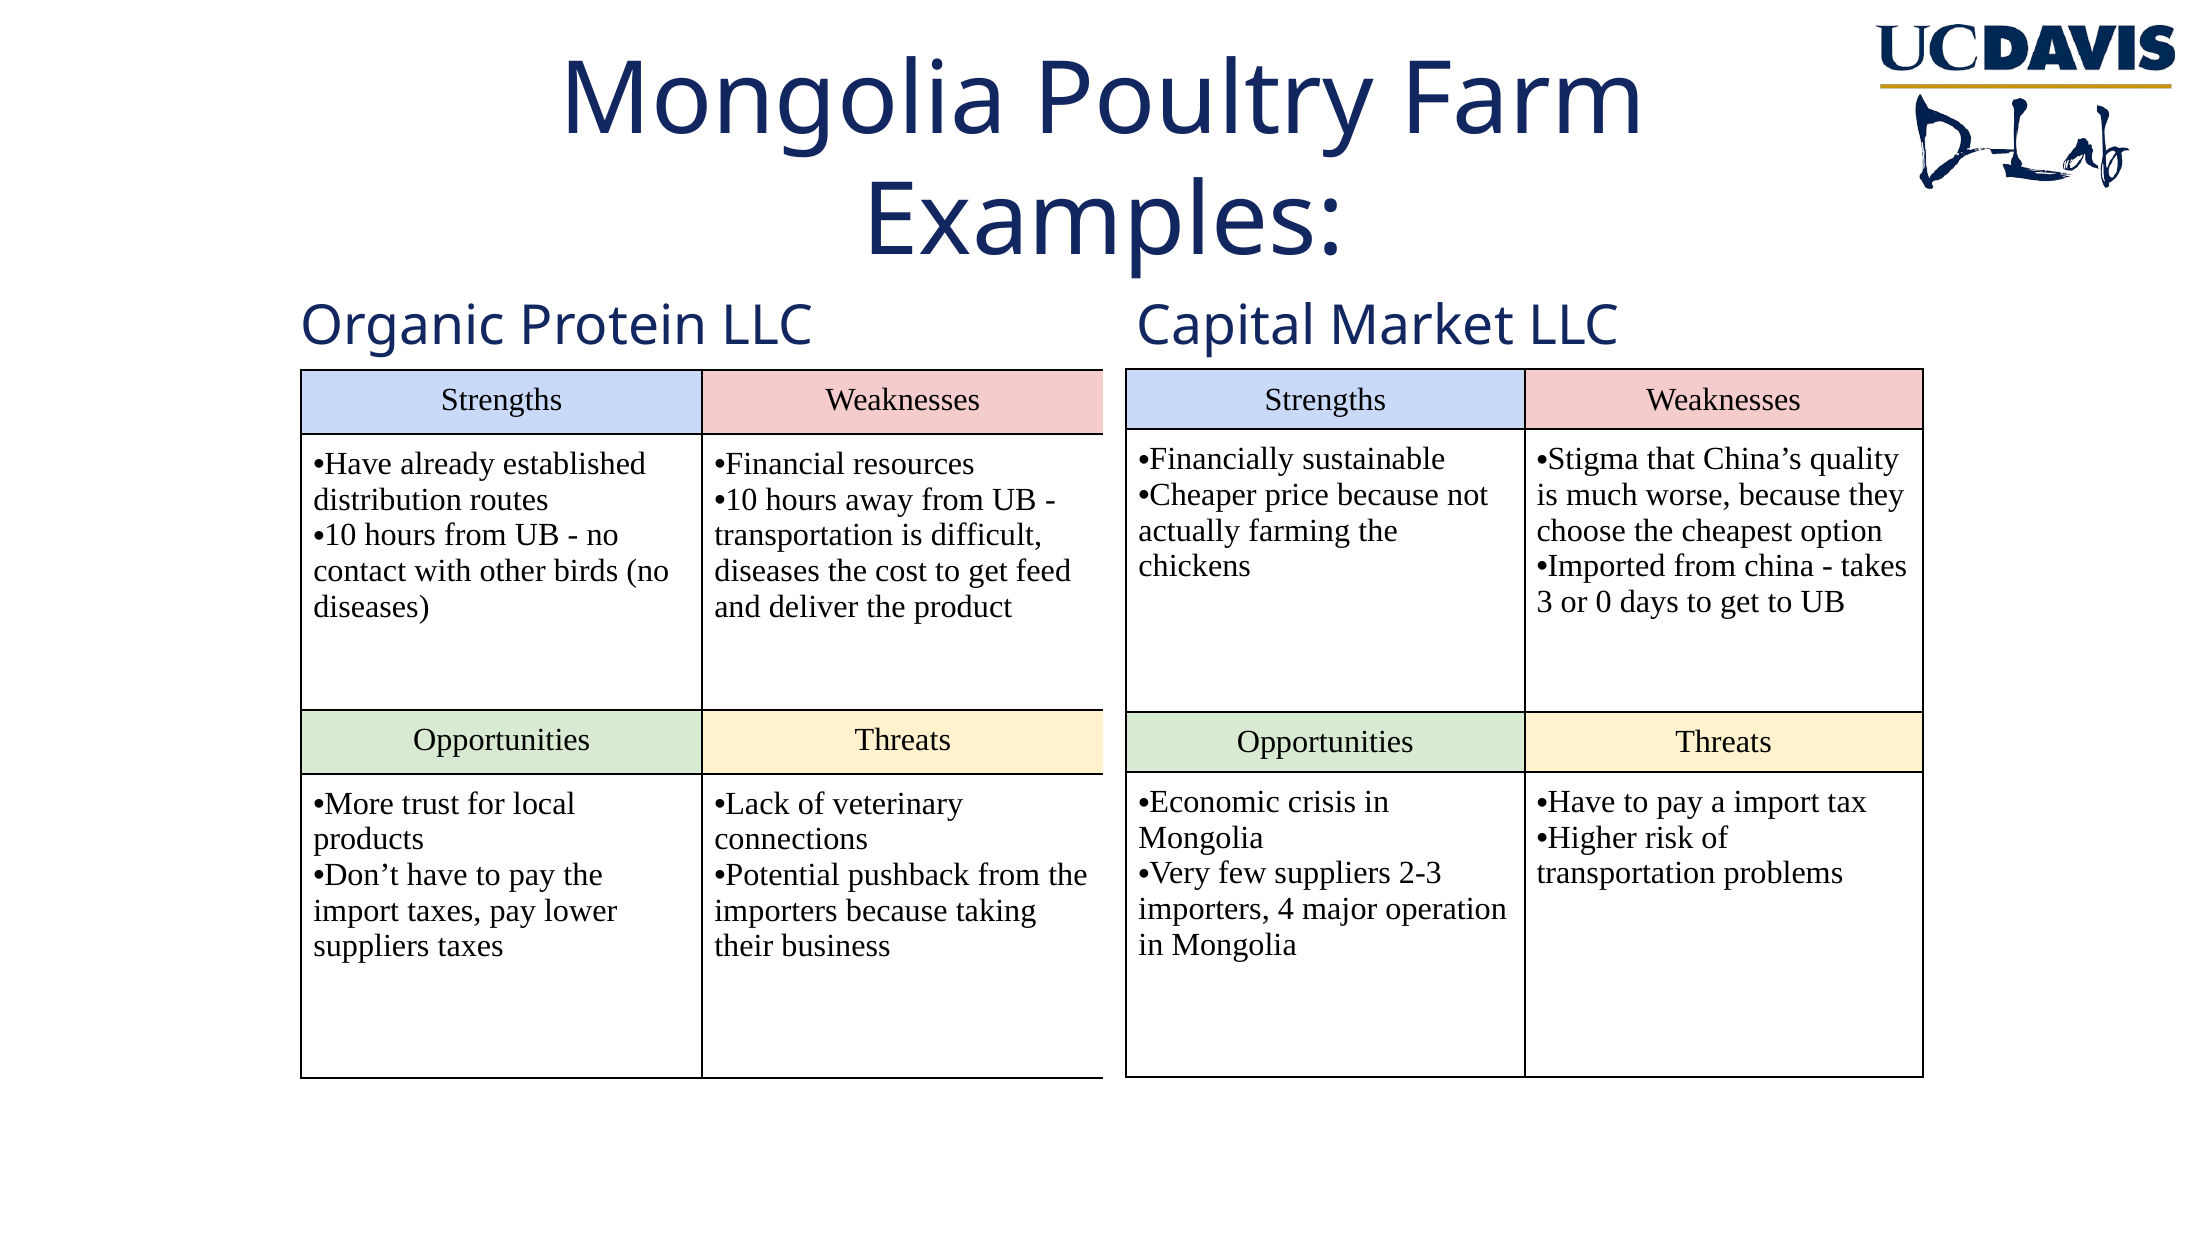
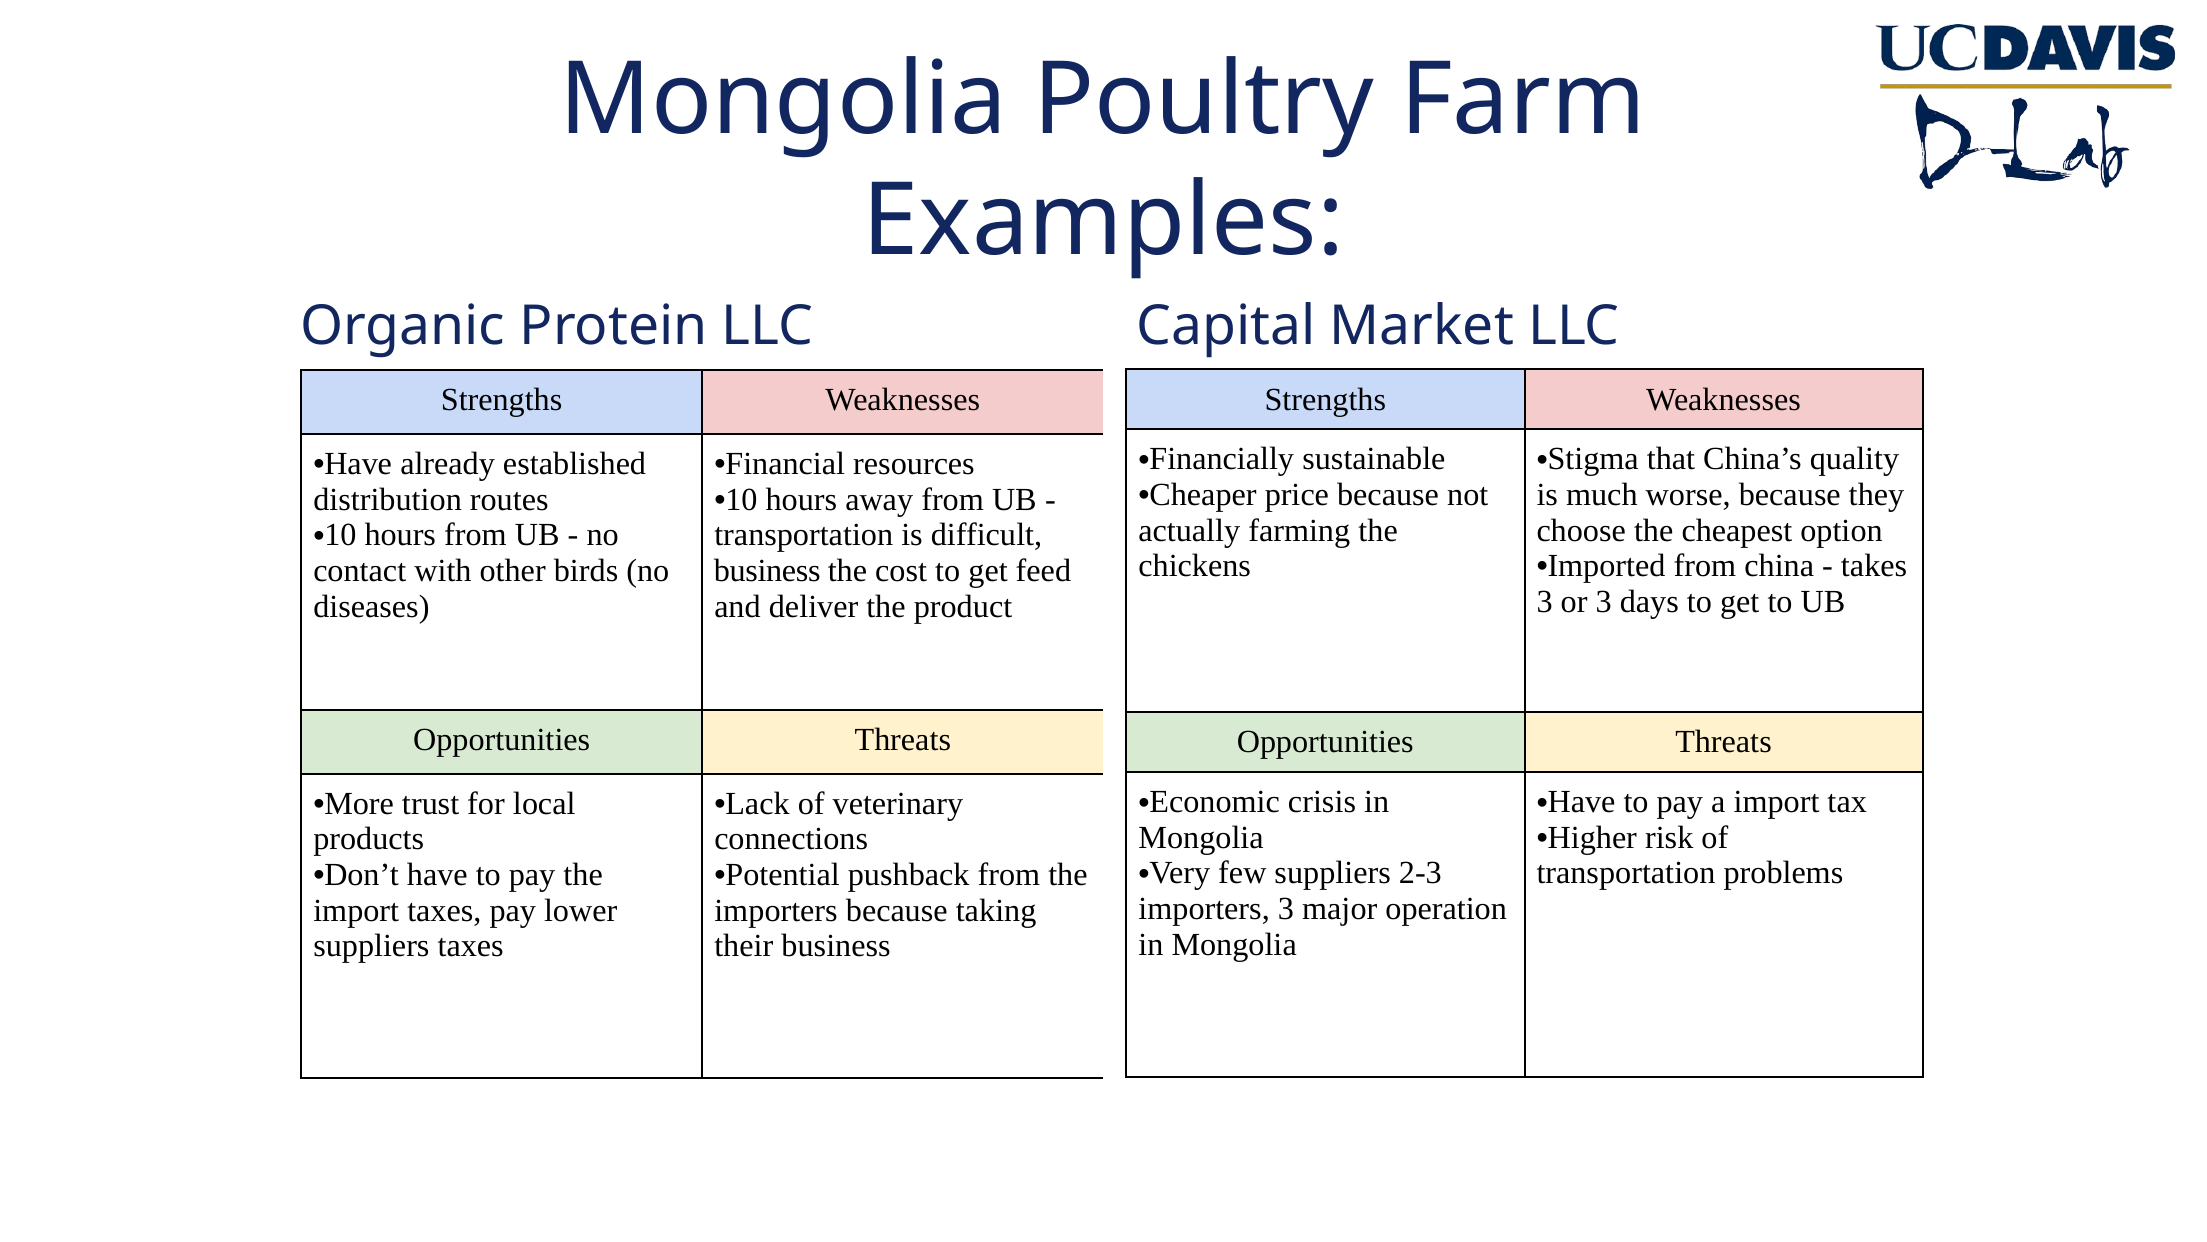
diseases at (767, 571): diseases -> business
or 0: 0 -> 3
importers 4: 4 -> 3
